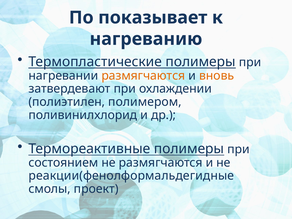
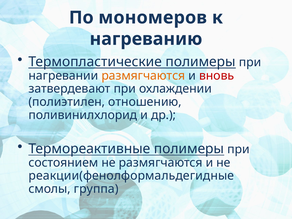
показывает: показывает -> мономеров
вновь colour: orange -> red
полимером: полимером -> отношению
проект: проект -> группа
